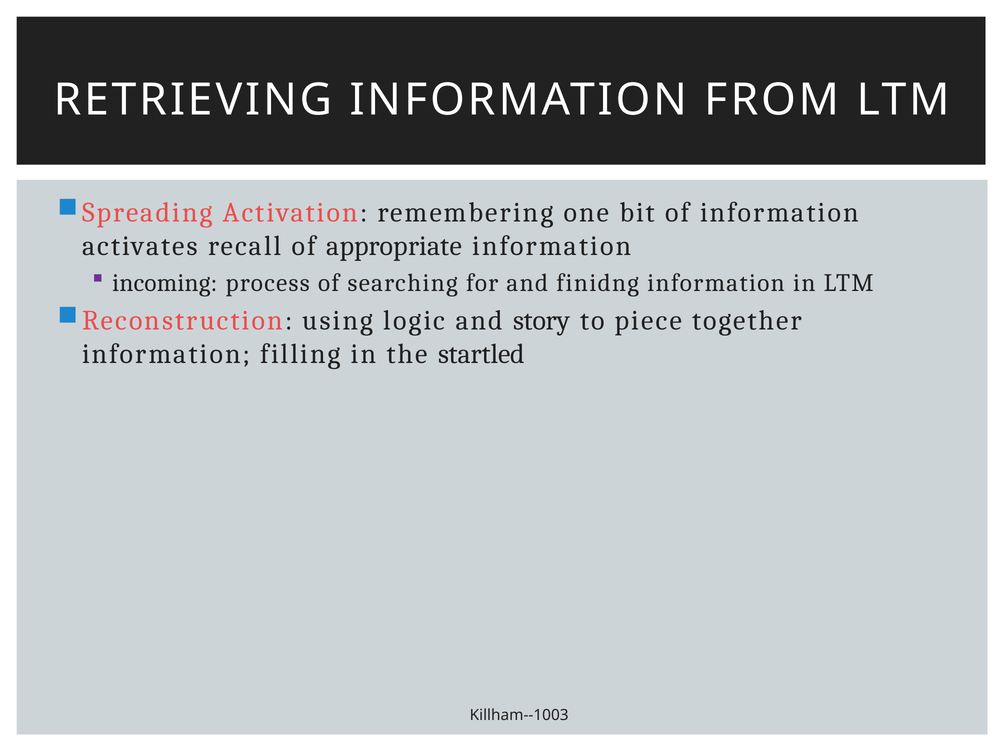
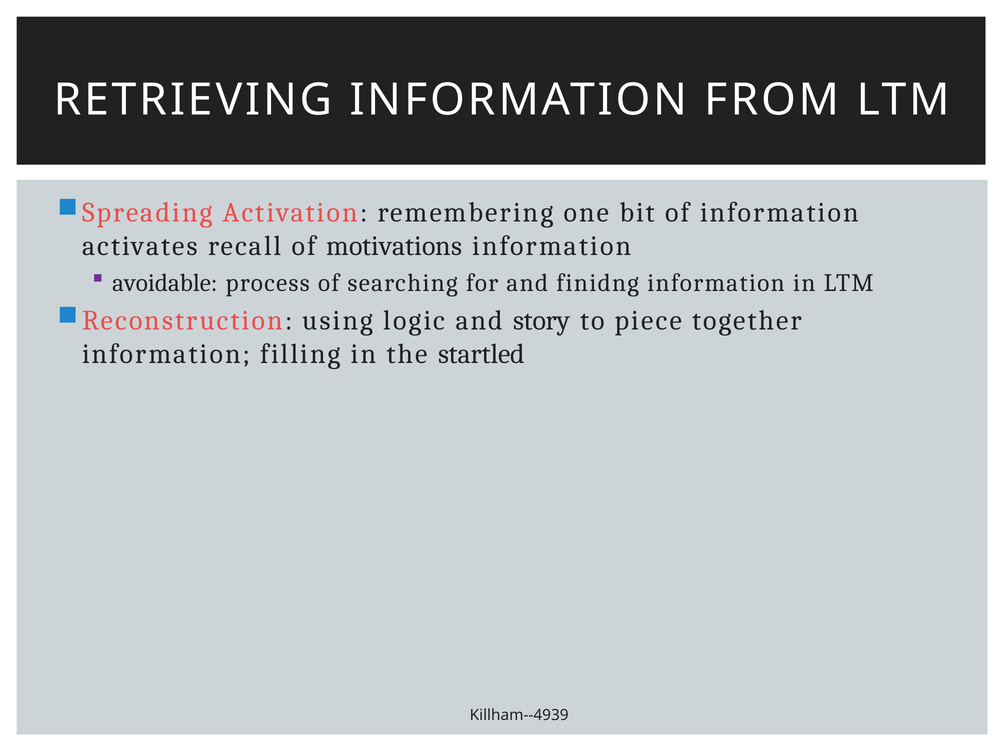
appropriate: appropriate -> motivations
incoming: incoming -> avoidable
Killham--1003: Killham--1003 -> Killham--4939
